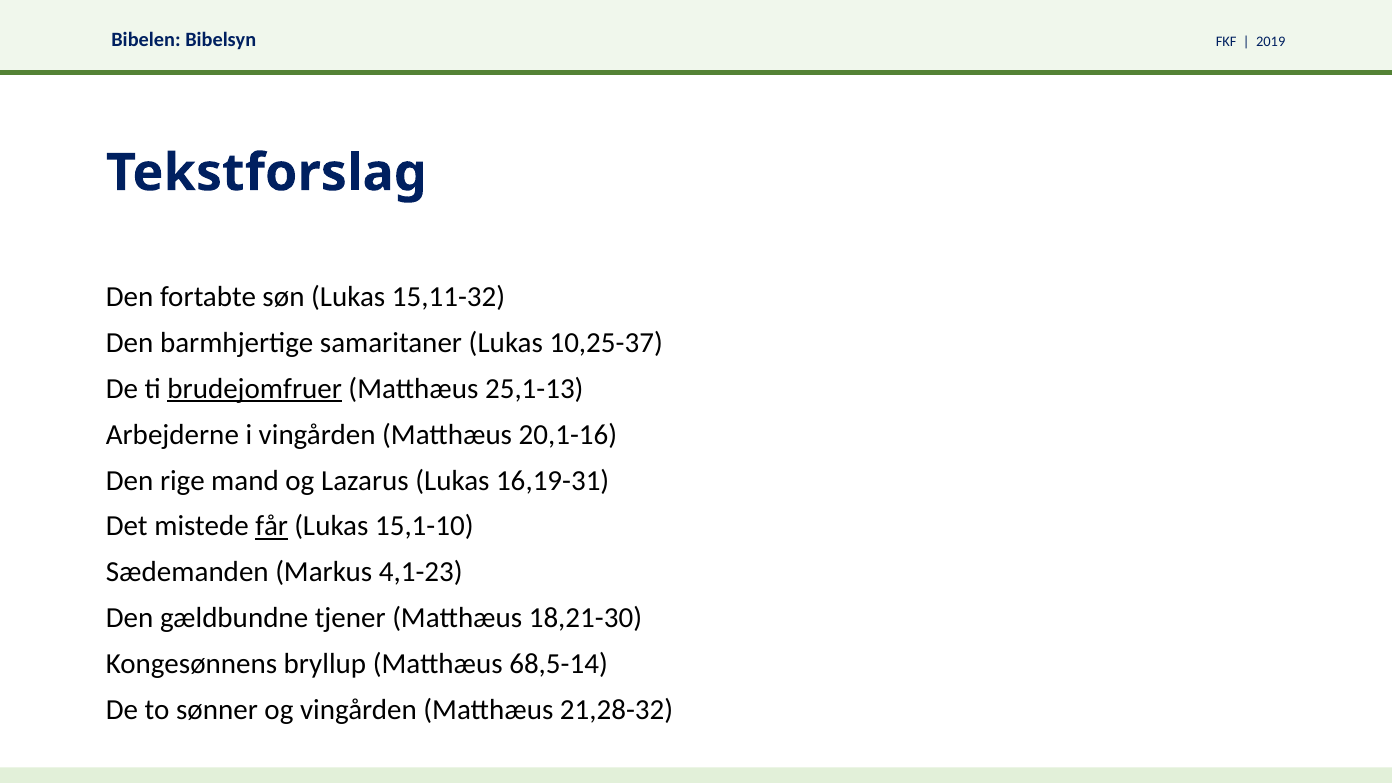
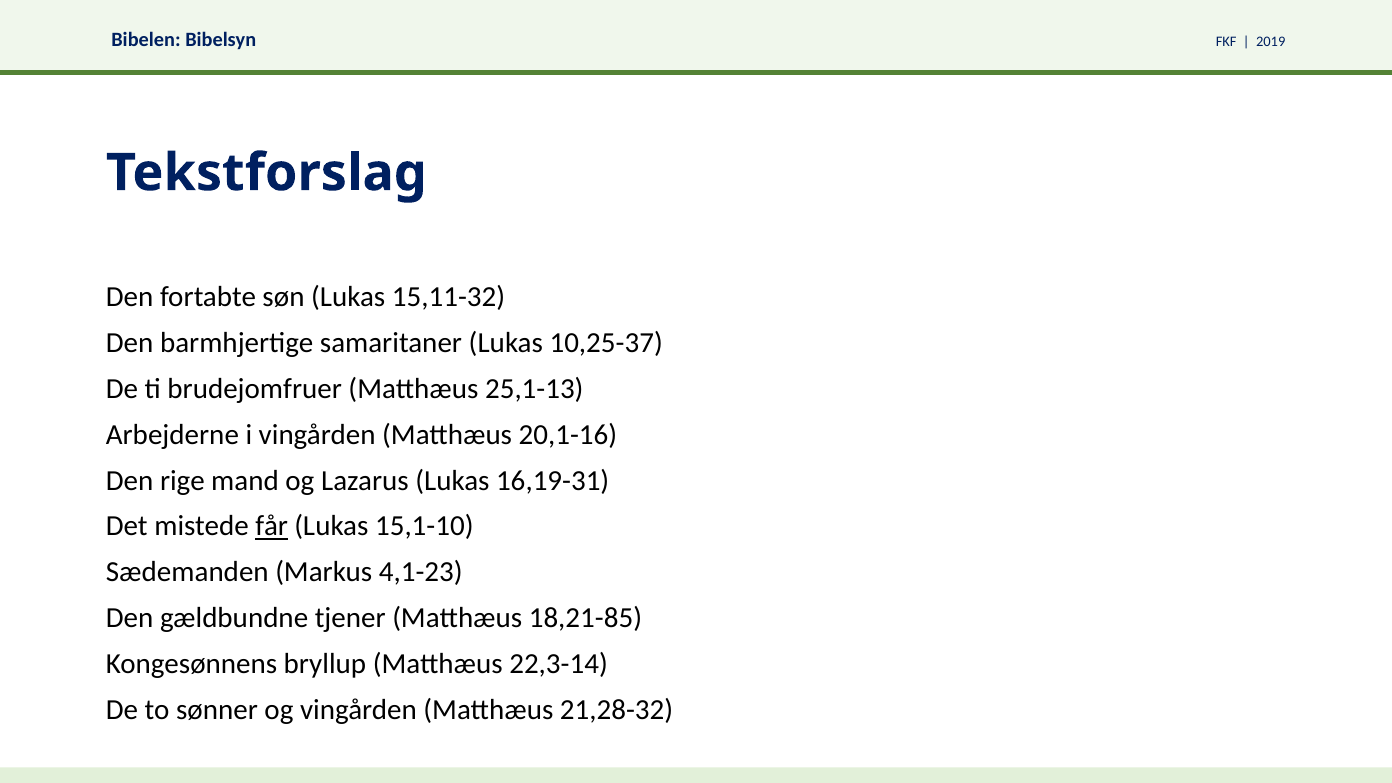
brudejomfruer underline: present -> none
18,21-30: 18,21-30 -> 18,21-85
68,5-14: 68,5-14 -> 22,3-14
